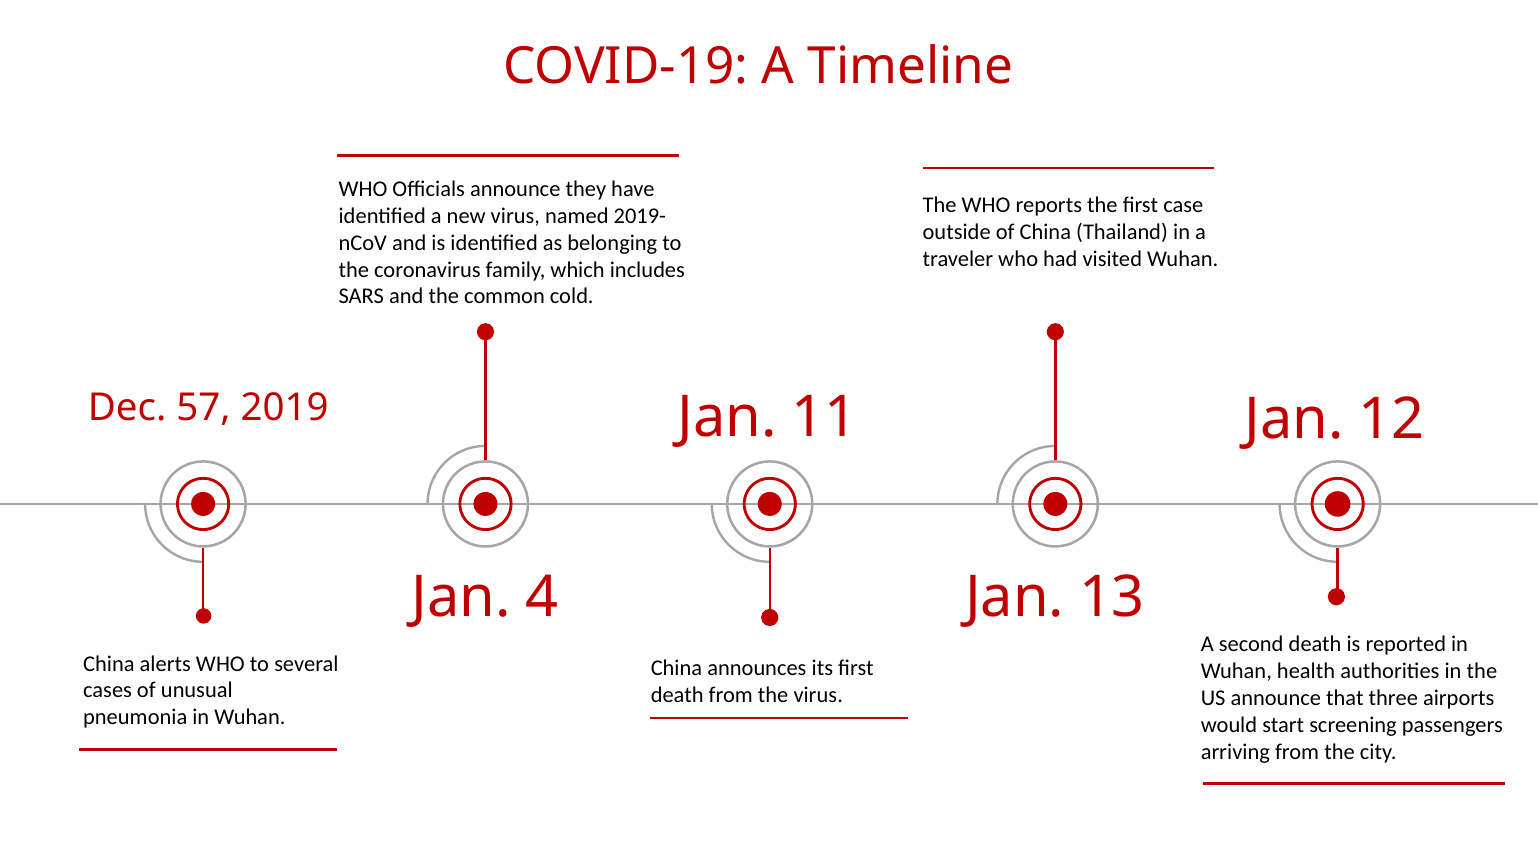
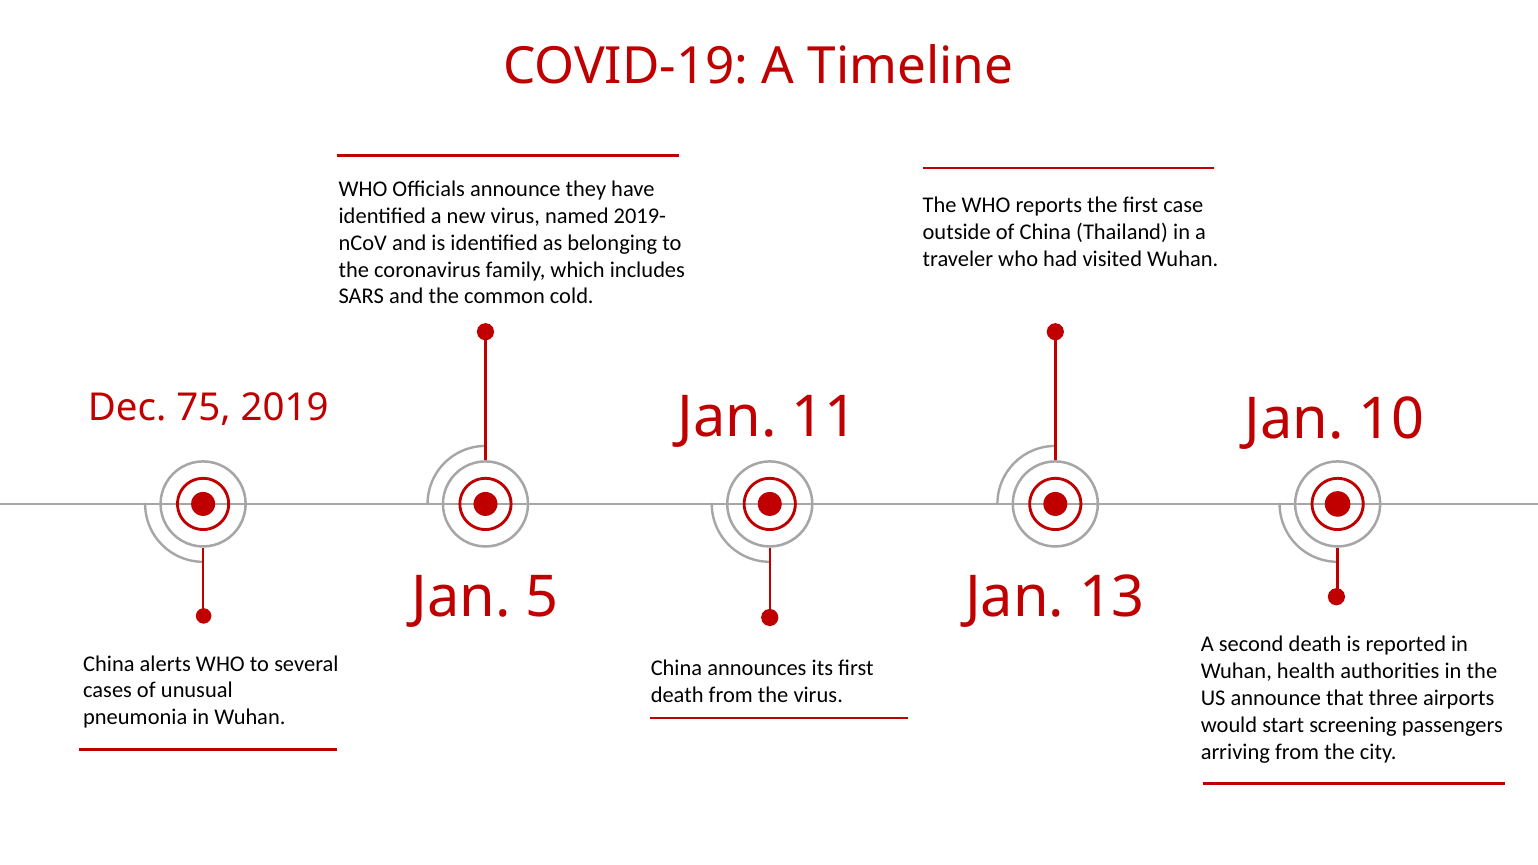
57: 57 -> 75
12: 12 -> 10
4: 4 -> 5
